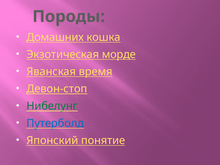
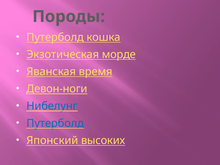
Домашних at (55, 37): Домашних -> Путерболд
Девон-стоп: Девон-стоп -> Девон-ноги
Нибелунг colour: green -> blue
понятие: понятие -> высоких
